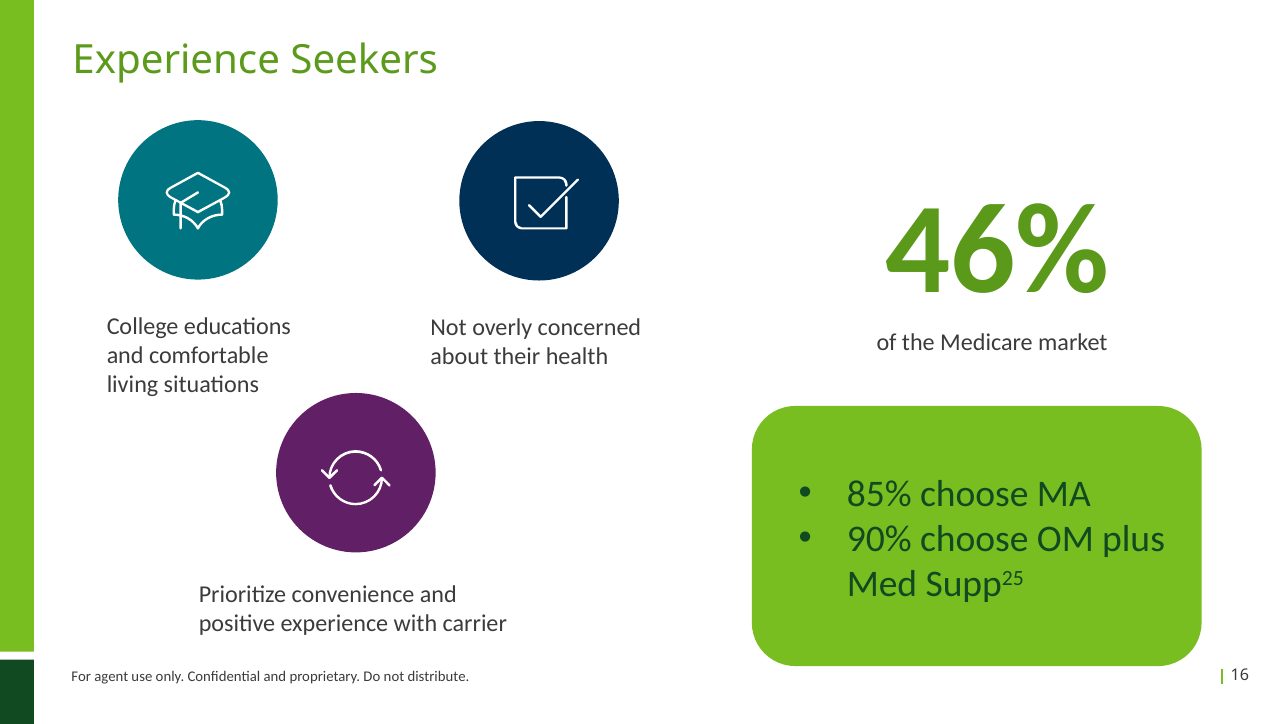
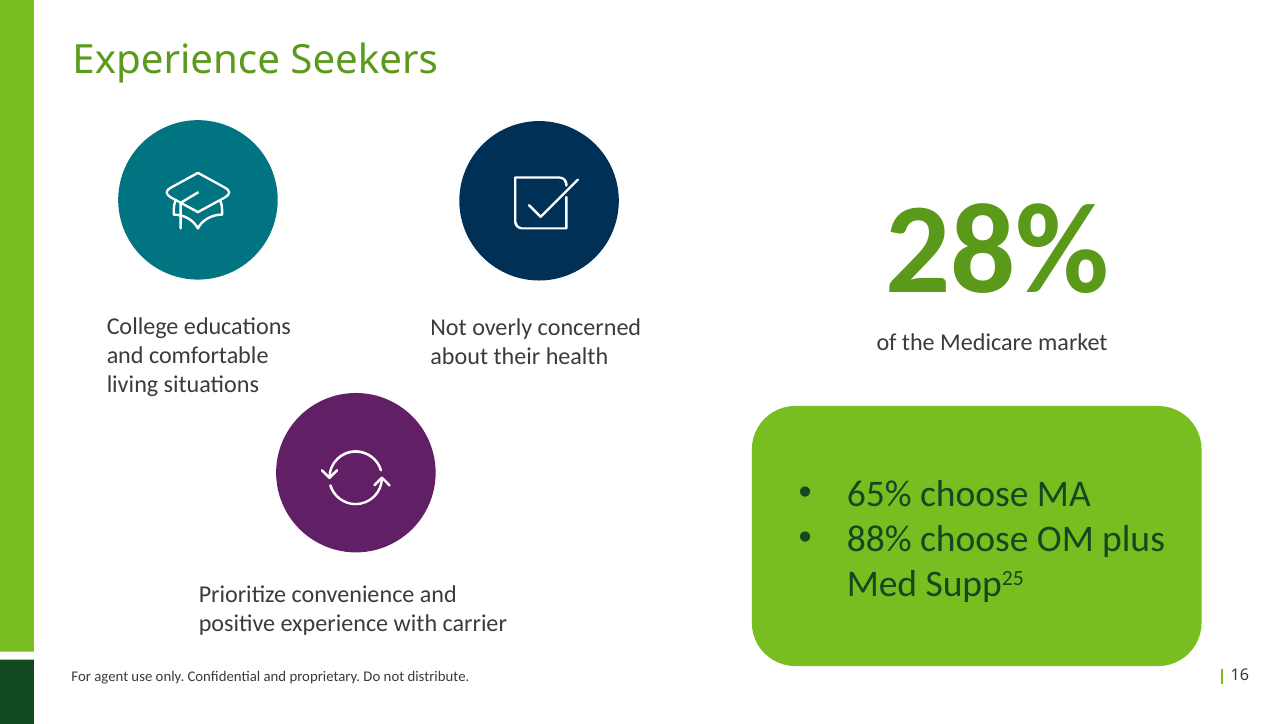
46%: 46% -> 28%
85%: 85% -> 65%
90%: 90% -> 88%
